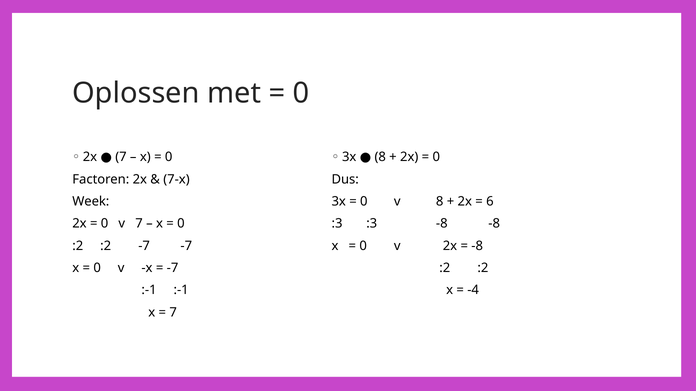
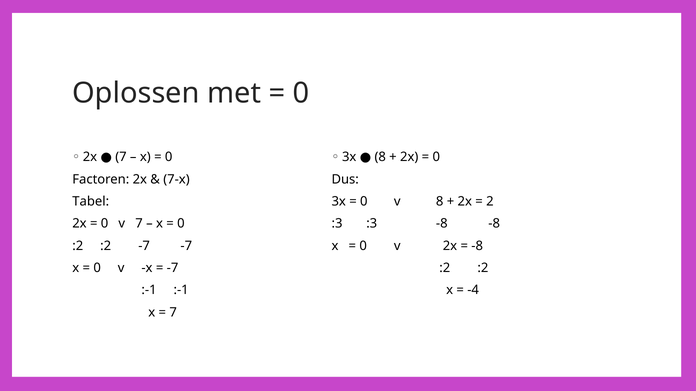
Week: Week -> Tabel
6: 6 -> 2
